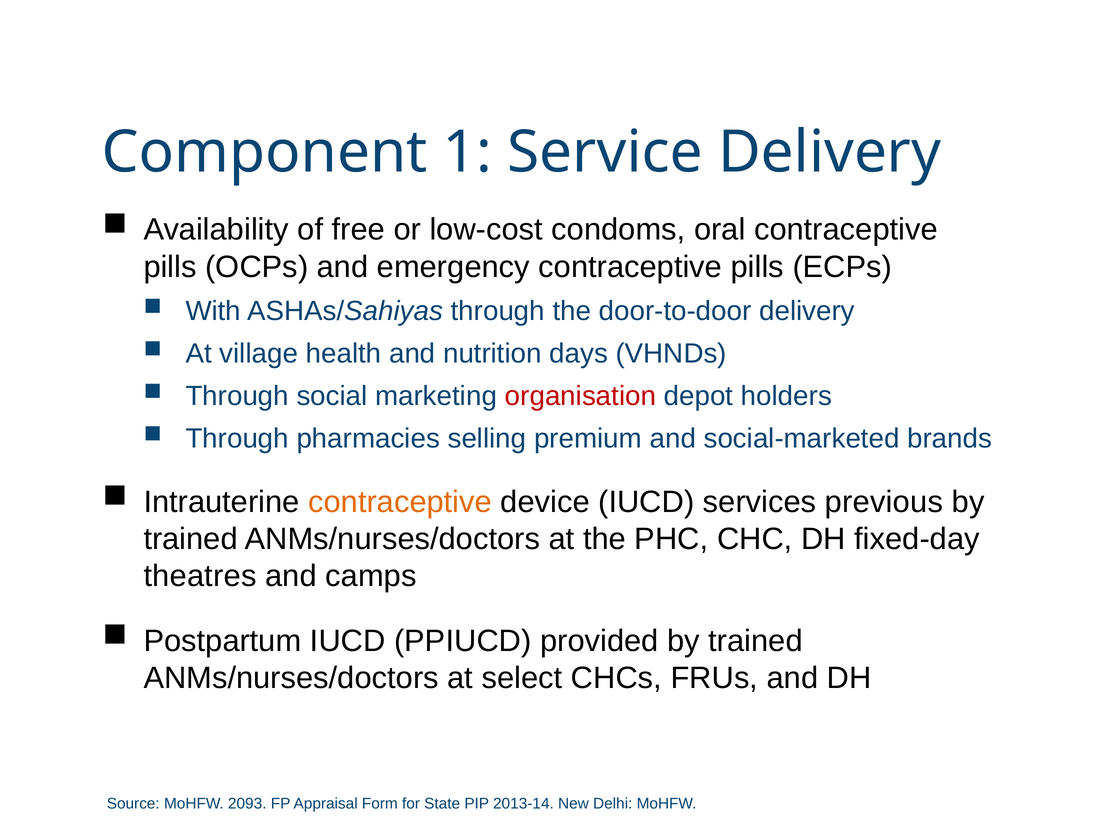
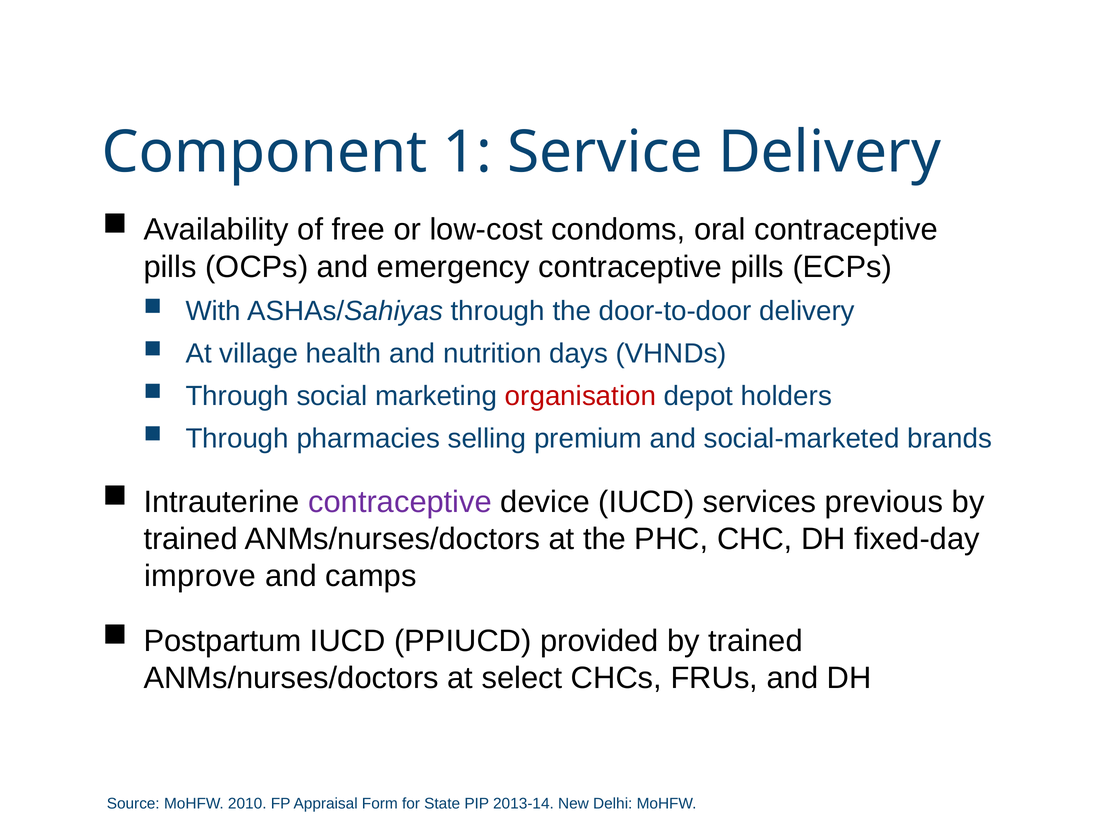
contraceptive at (400, 502) colour: orange -> purple
theatres: theatres -> improve
2093: 2093 -> 2010
